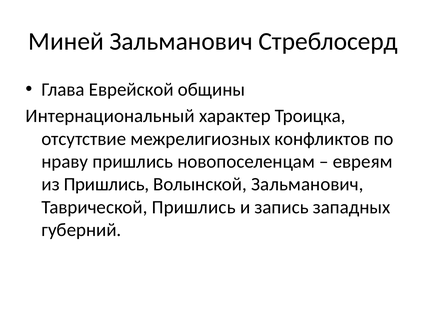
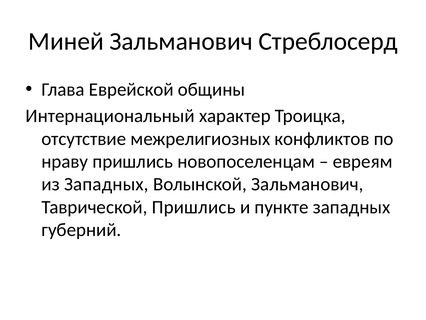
из Пришлись: Пришлись -> Западных
запись: запись -> пункте
